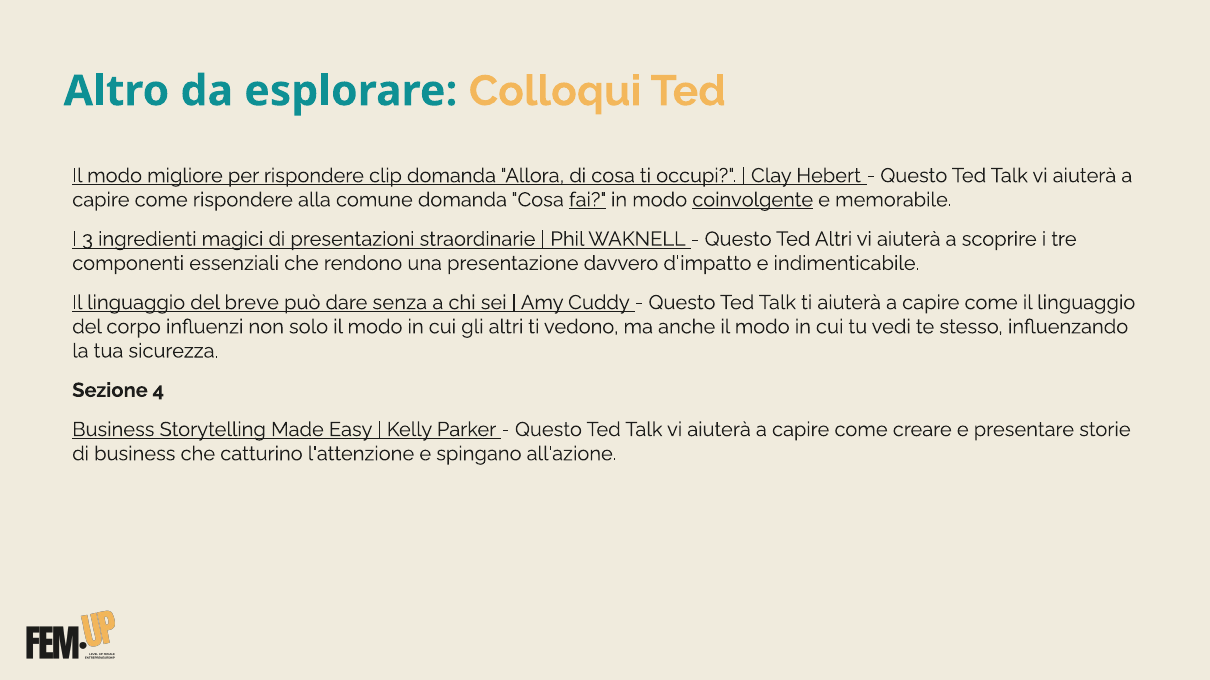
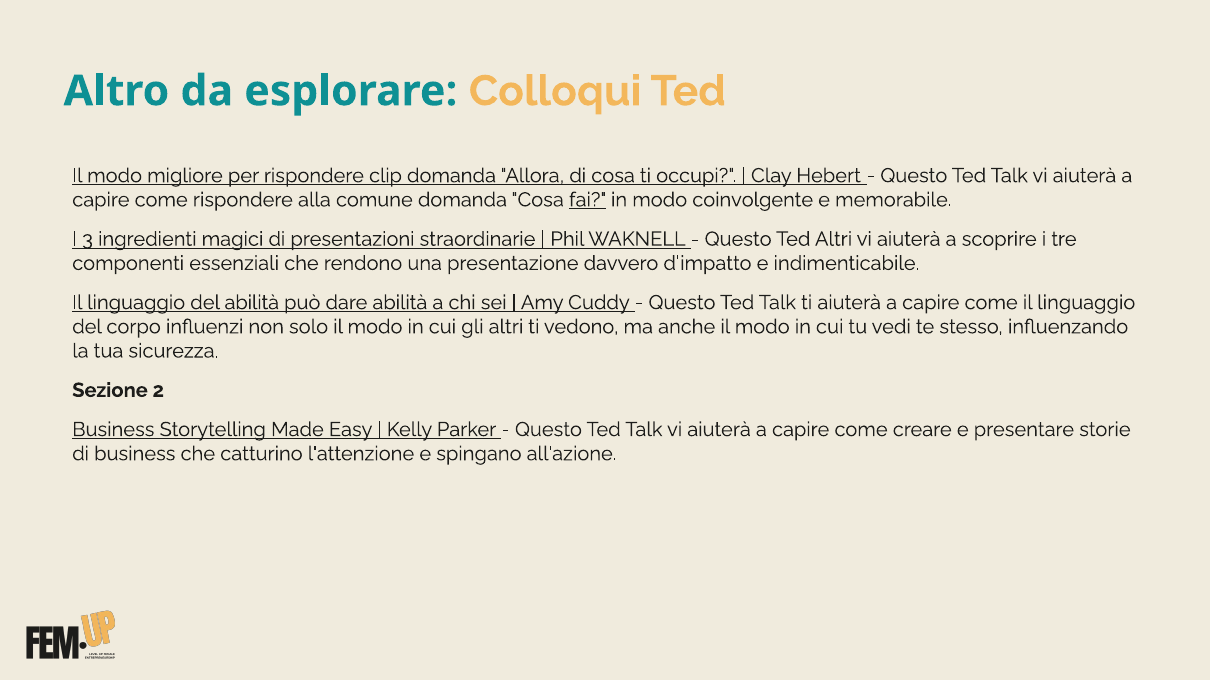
coinvolgente underline: present -> none
del breve: breve -> abilità
dare senza: senza -> abilità
4: 4 -> 2
